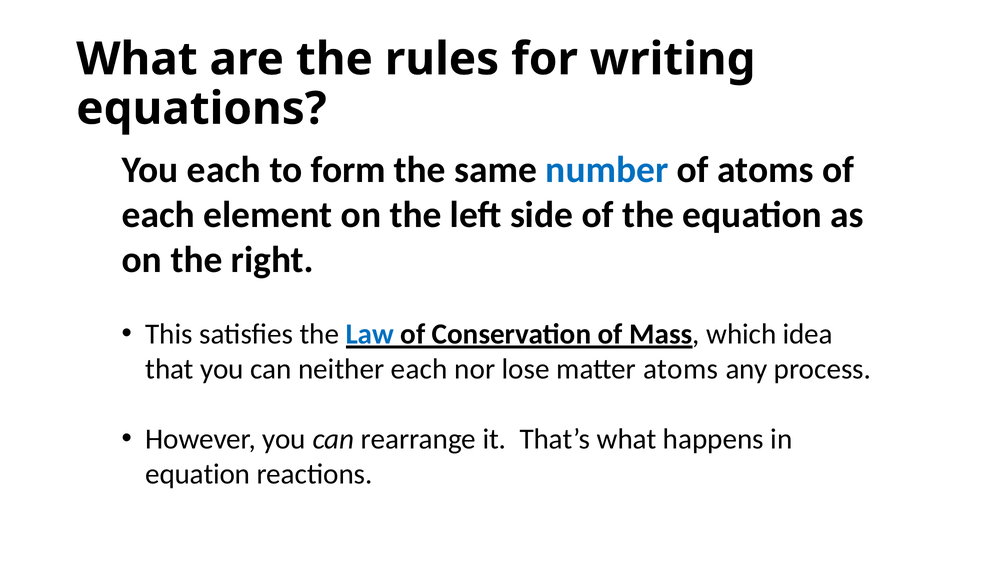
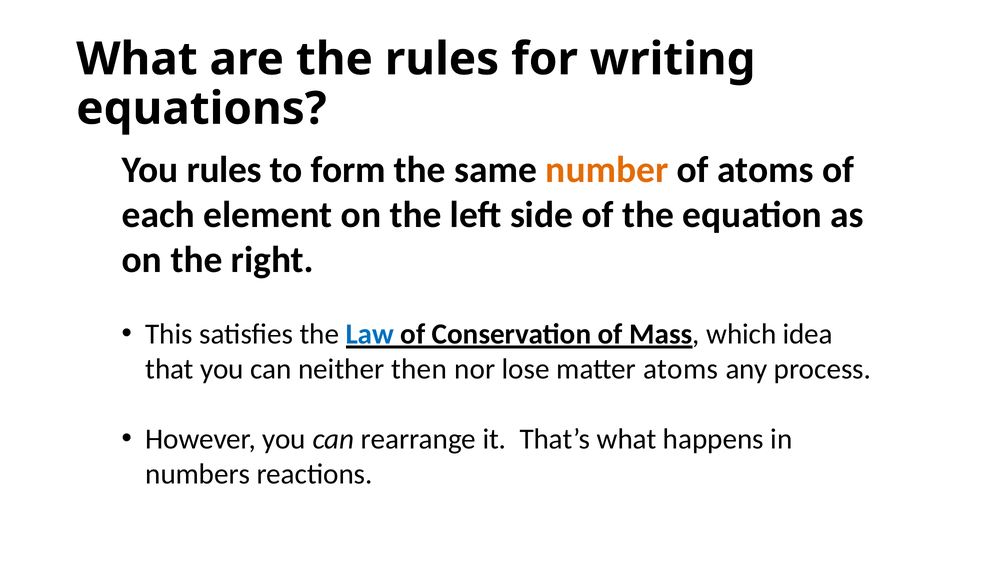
You each: each -> rules
number colour: blue -> orange
neither each: each -> then
equation at (198, 475): equation -> numbers
